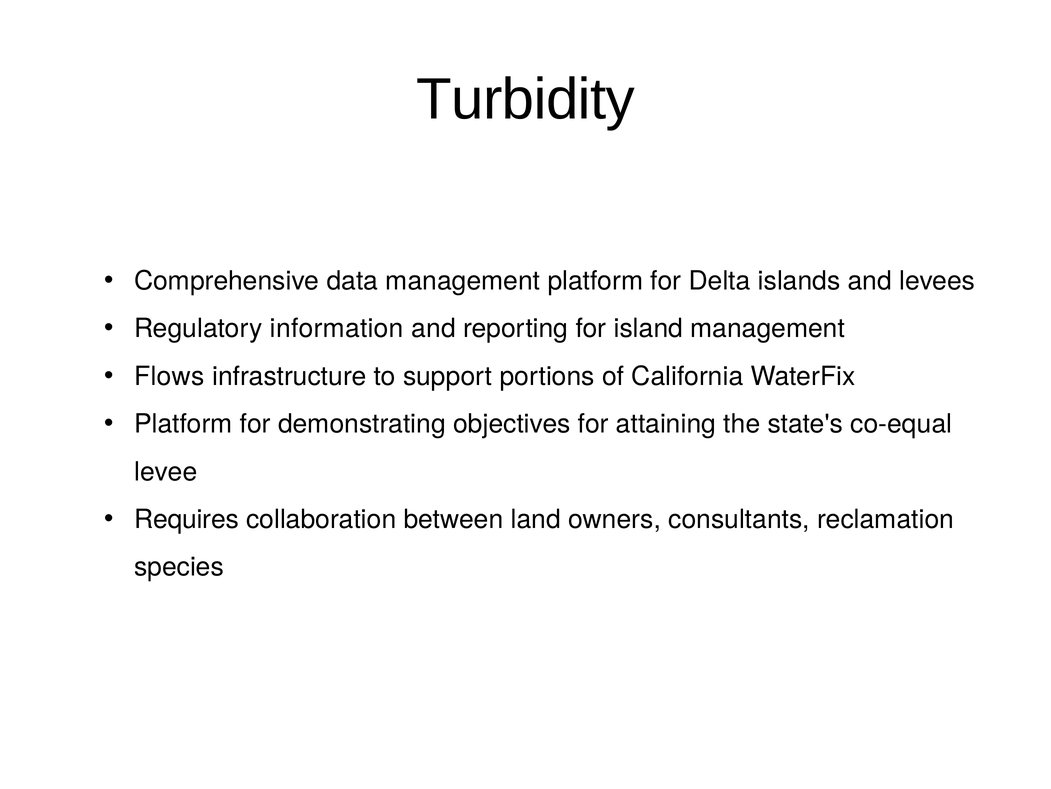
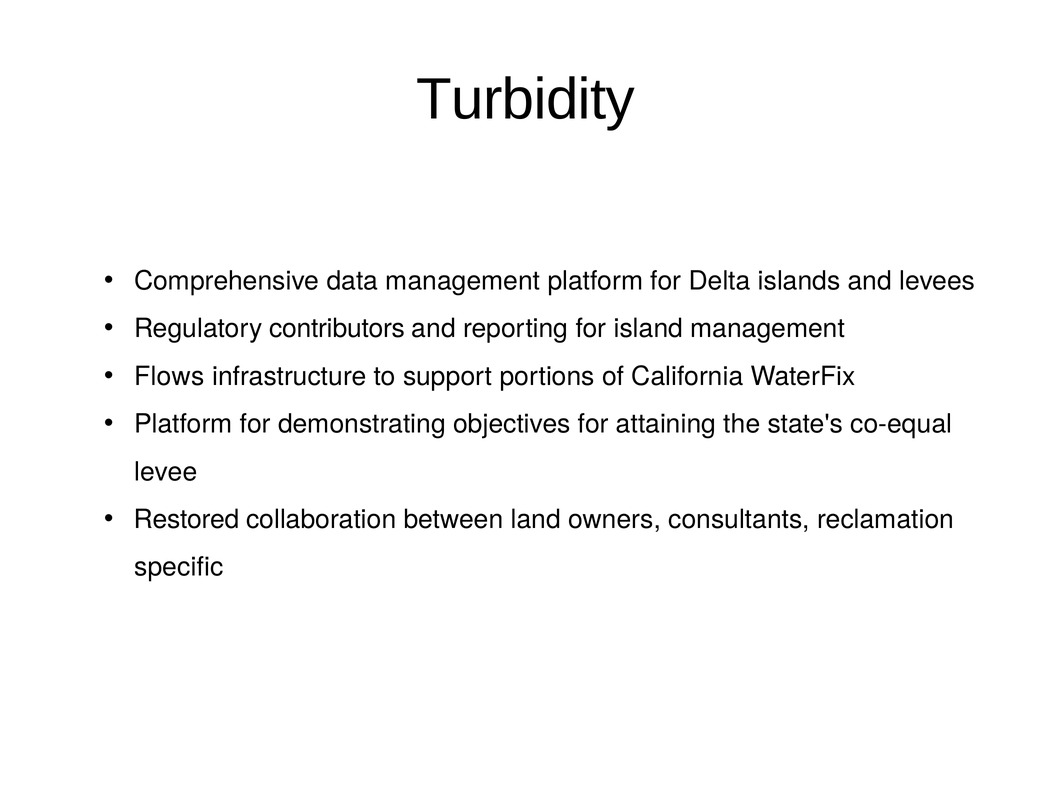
information: information -> contributors
Requires: Requires -> Restored
species: species -> specific
